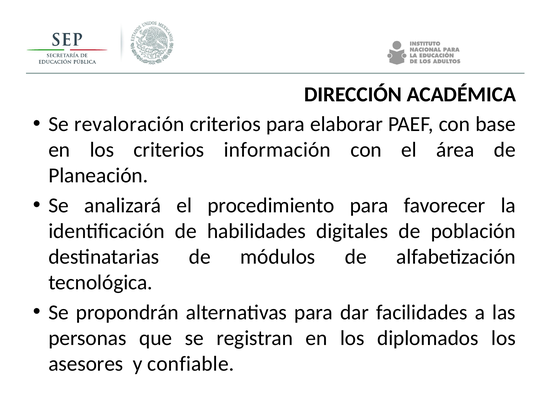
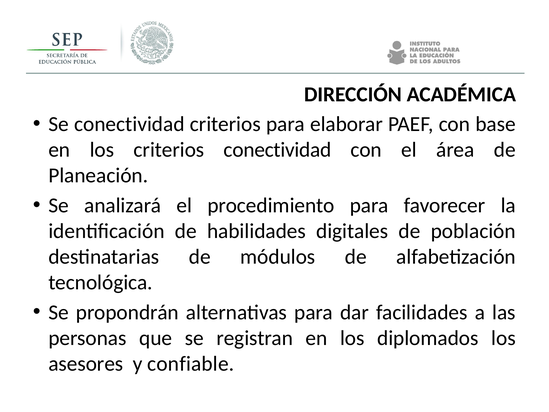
Se revaloración: revaloración -> conectividad
criterios información: información -> conectividad
